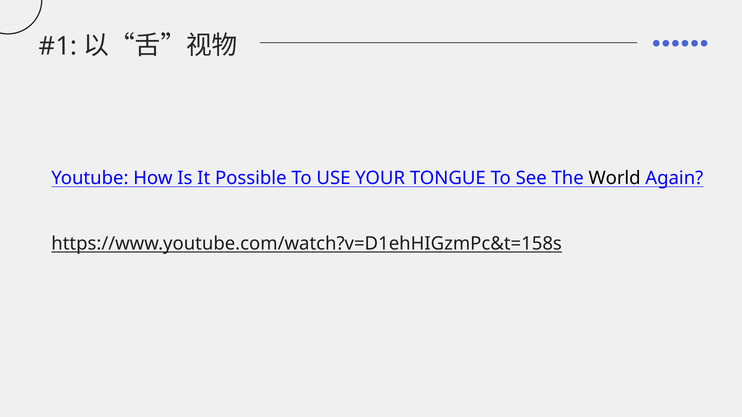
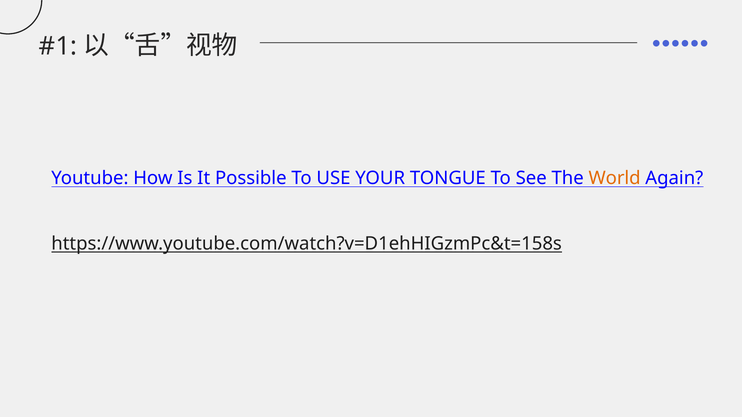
World colour: black -> orange
